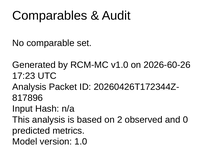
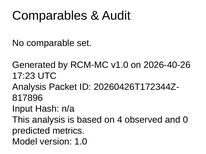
2026-60-26: 2026-60-26 -> 2026-40-26
2: 2 -> 4
